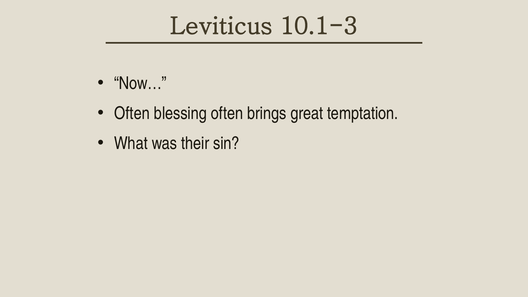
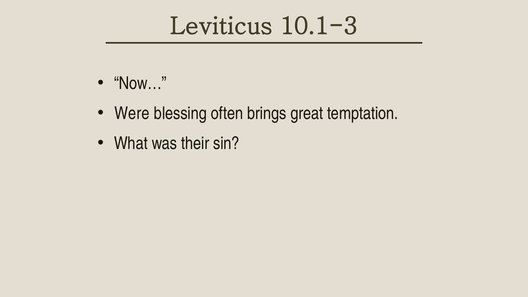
Often at (132, 113): Often -> Were
